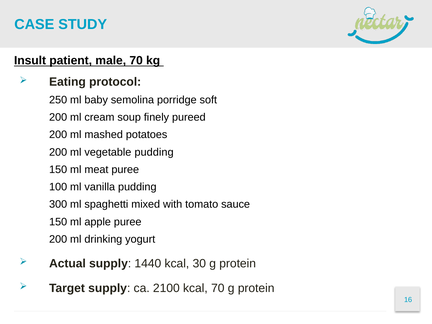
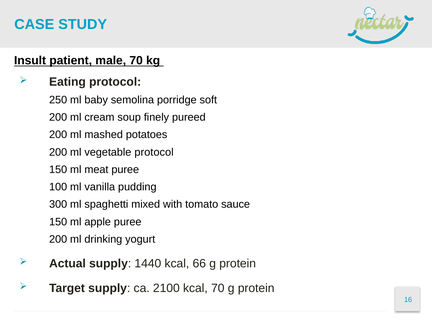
vegetable pudding: pudding -> protocol
30: 30 -> 66
